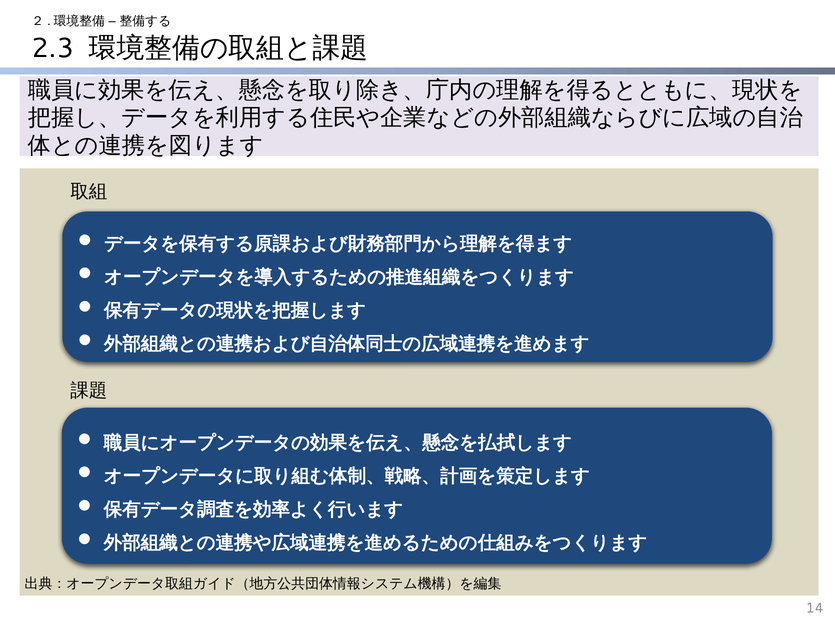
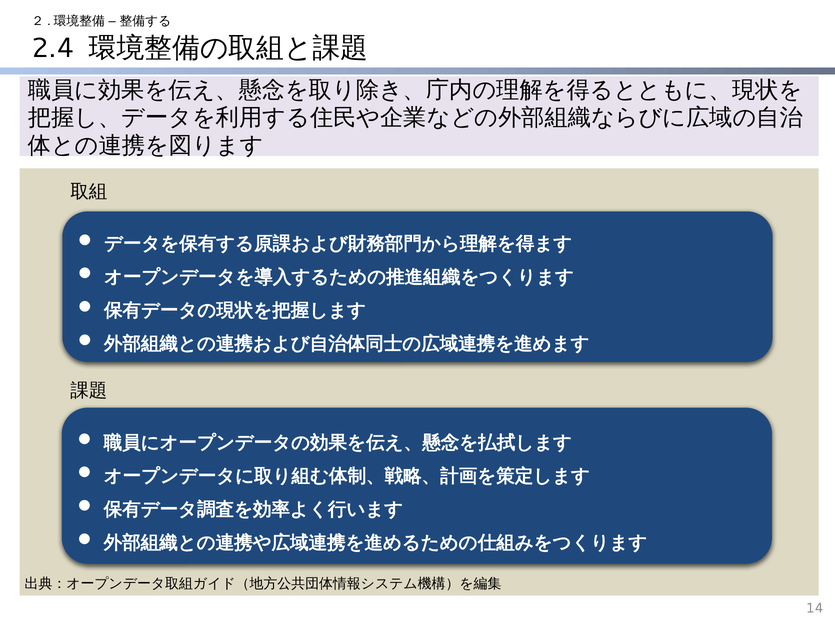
2.3: 2.3 -> 2.4
